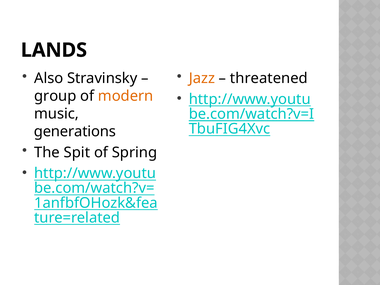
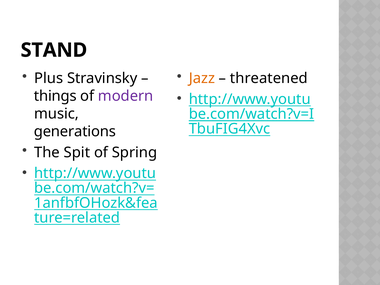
LANDS: LANDS -> STAND
Also: Also -> Plus
group: group -> things
modern colour: orange -> purple
